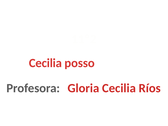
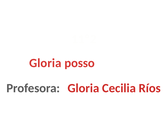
Cecilia at (45, 63): Cecilia -> Gloria
